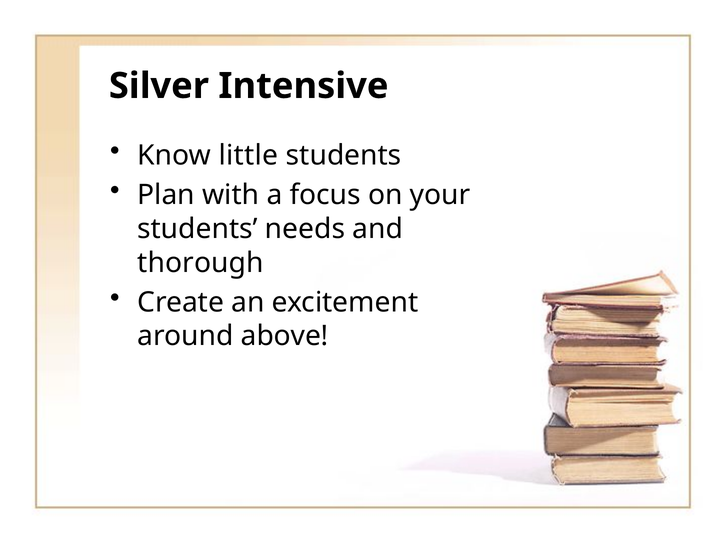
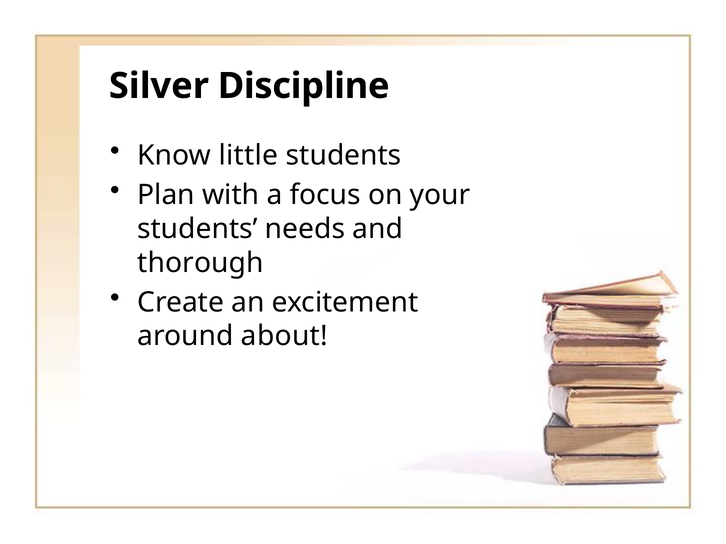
Intensive: Intensive -> Discipline
above: above -> about
